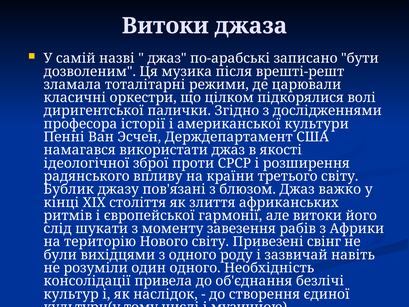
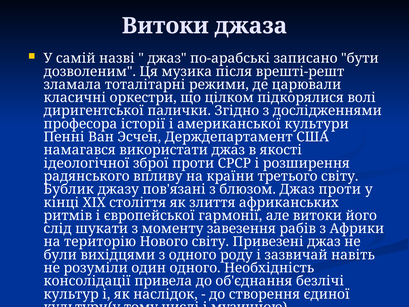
Джаз важко: важко -> проти
Привезені свінг: свінг -> джаз
